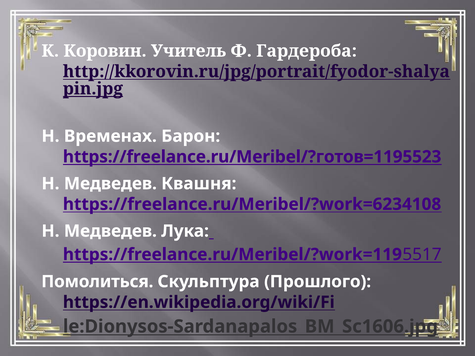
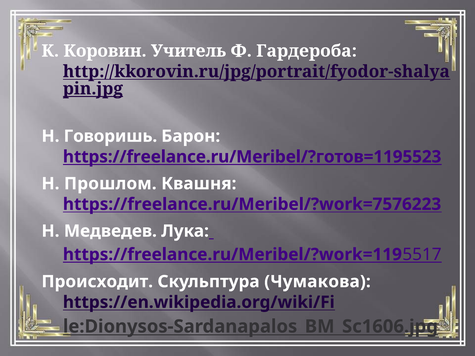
Временах: Временах -> Говоришь
Медведев at (110, 184): Медведев -> Прошлом
https://freelance.ru/Meribel/?work=6234108: https://freelance.ru/Meribel/?work=6234108 -> https://freelance.ru/Meribel/?work=7576223
Помолиться: Помолиться -> Происходит
Прошлого: Прошлого -> Чумакова
